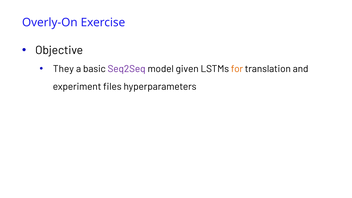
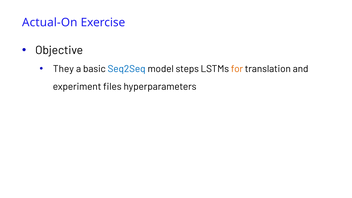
Overly-On: Overly-On -> Actual-On
Seq2Seq colour: purple -> blue
given: given -> steps
